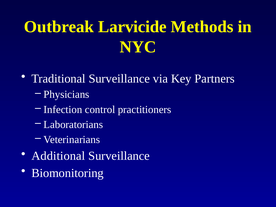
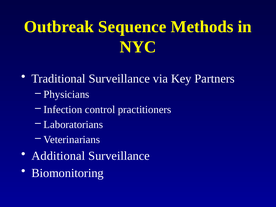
Larvicide: Larvicide -> Sequence
